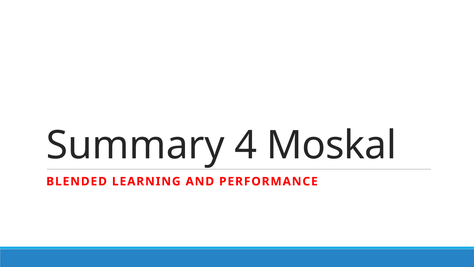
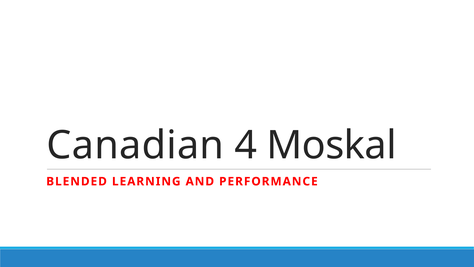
Summary: Summary -> Canadian
